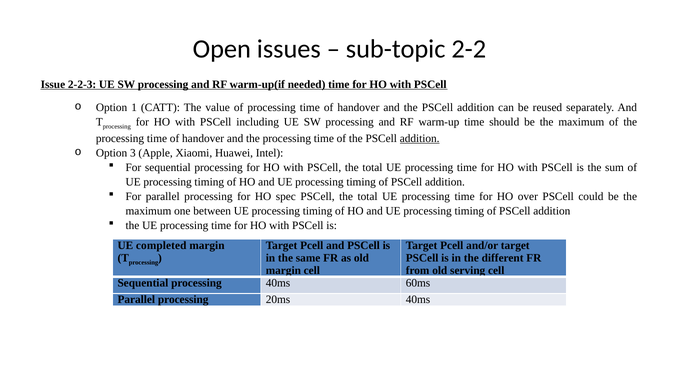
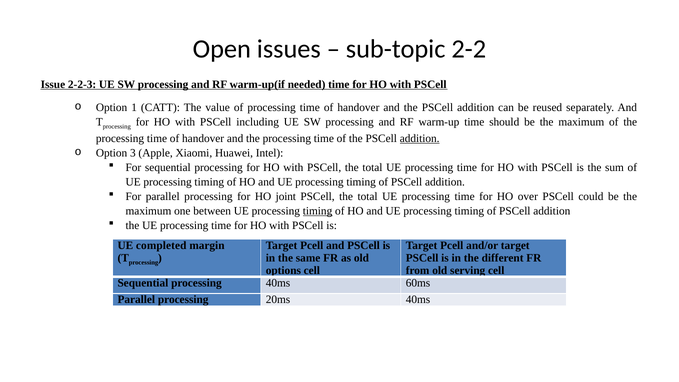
spec: spec -> joint
timing at (318, 211) underline: none -> present
margin at (283, 271): margin -> options
